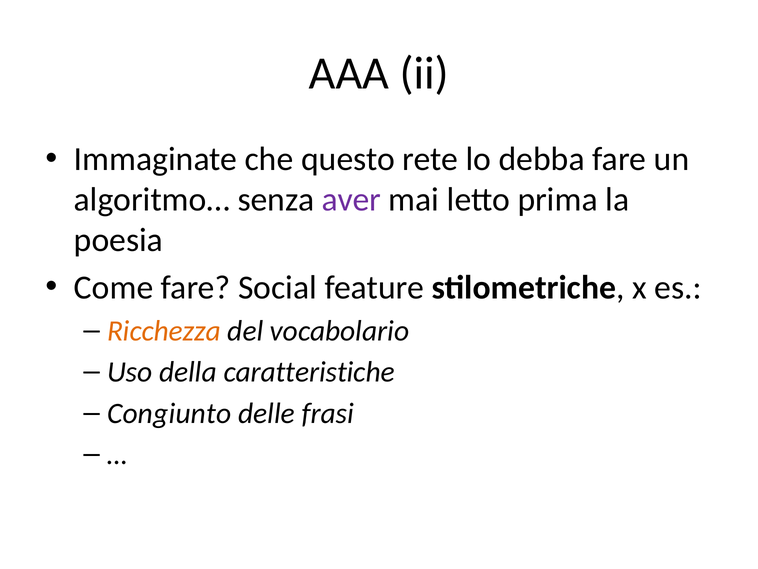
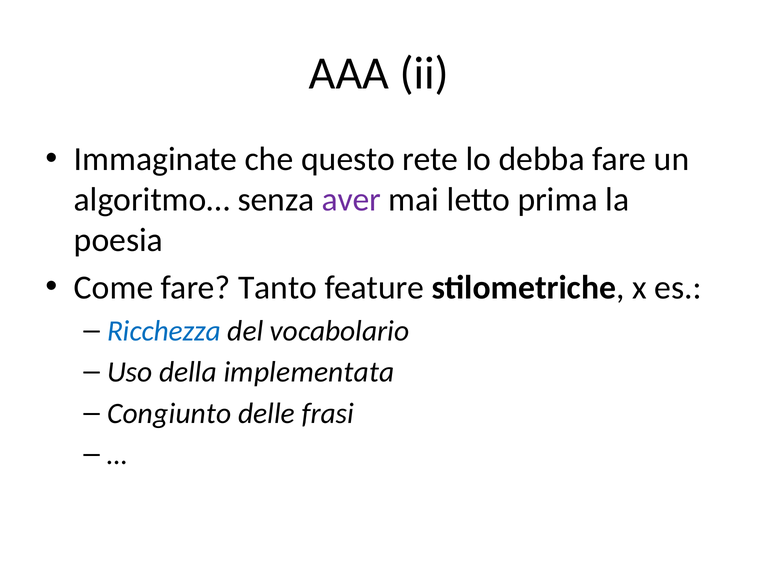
Social: Social -> Tanto
Ricchezza colour: orange -> blue
caratteristiche: caratteristiche -> implementata
